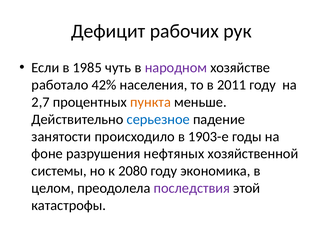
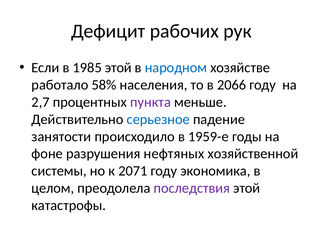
1985 чуть: чуть -> этой
народном colour: purple -> blue
42%: 42% -> 58%
2011: 2011 -> 2066
пункта colour: orange -> purple
1903-е: 1903-е -> 1959-е
2080: 2080 -> 2071
